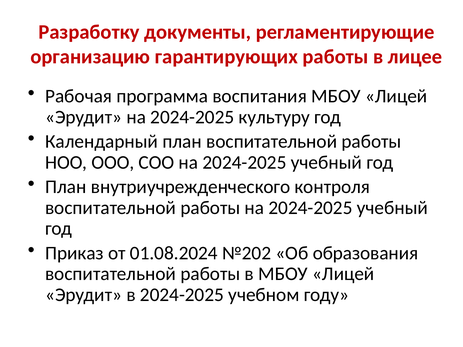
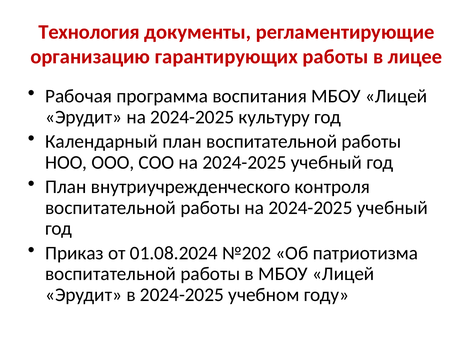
Разработку: Разработку -> Технология
образования: образования -> патриотизма
